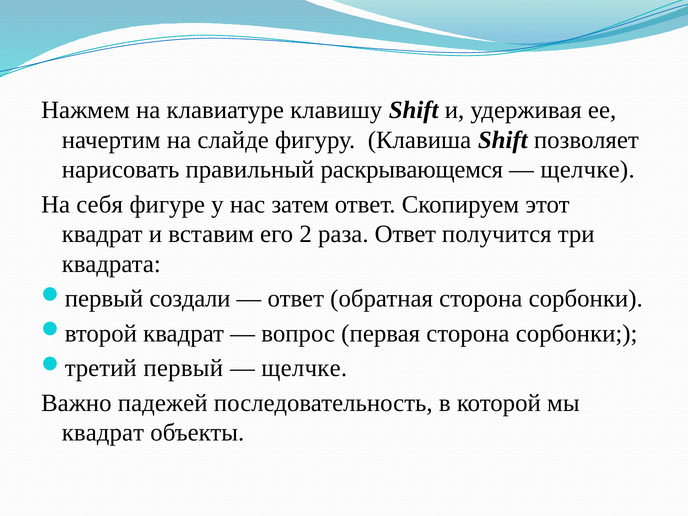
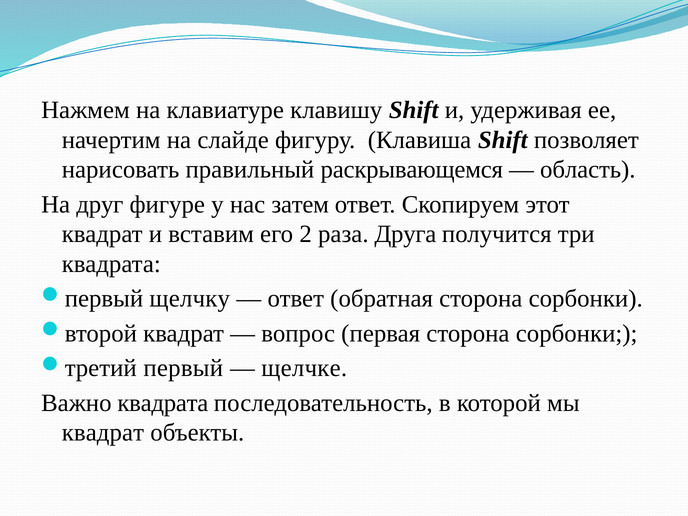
щелчке at (588, 170): щелчке -> область
себя: себя -> друг
раза Ответ: Ответ -> Друга
создали: создали -> щелчку
Важно падежей: падежей -> квадрата
